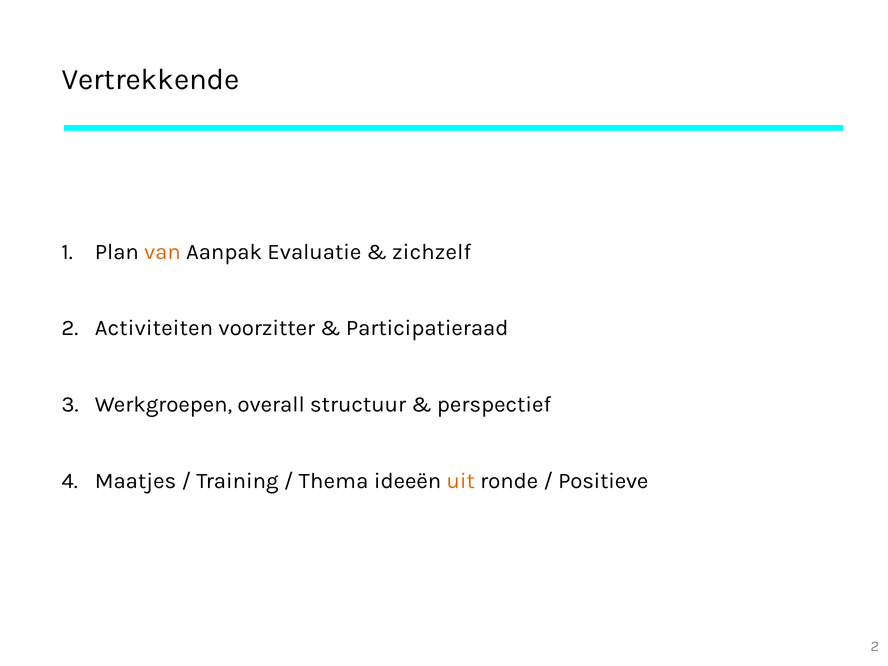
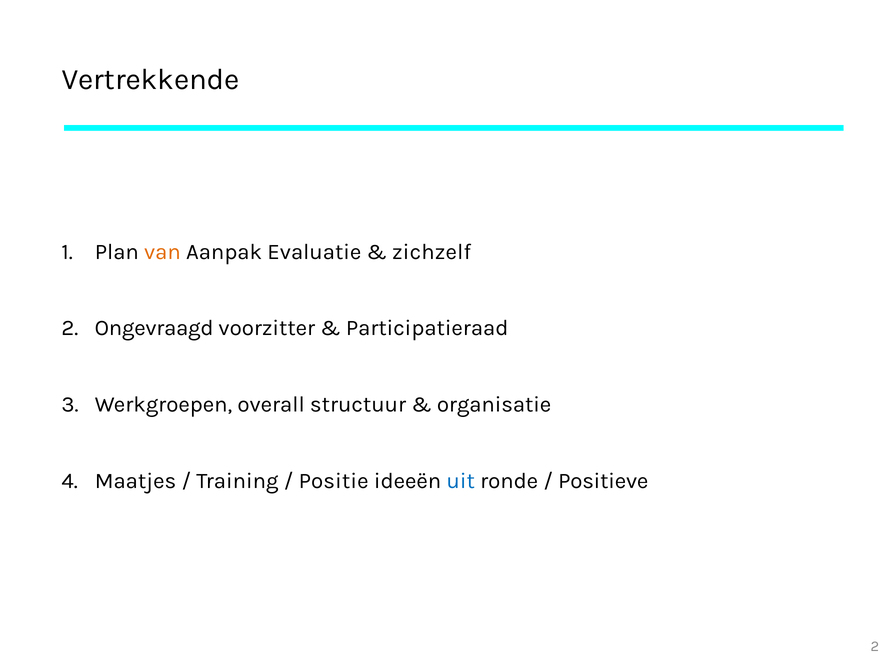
Activiteiten: Activiteiten -> Ongevraagd
perspectief: perspectief -> organisatie
Thema: Thema -> Positie
uit colour: orange -> blue
